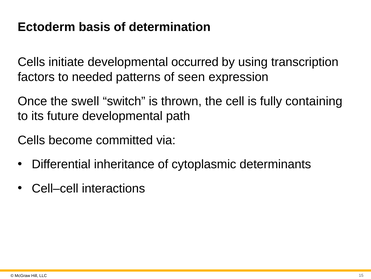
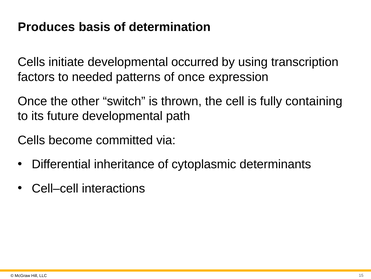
Ectoderm: Ectoderm -> Produces
of seen: seen -> once
swell: swell -> other
